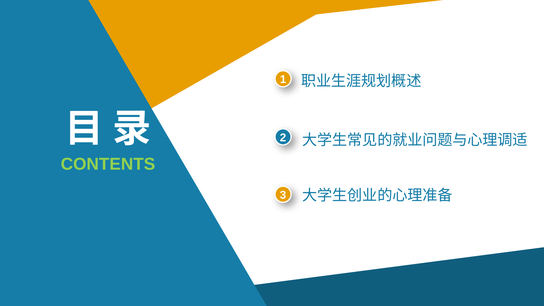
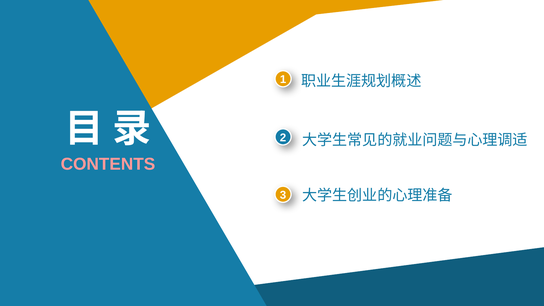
CONTENTS colour: light green -> pink
